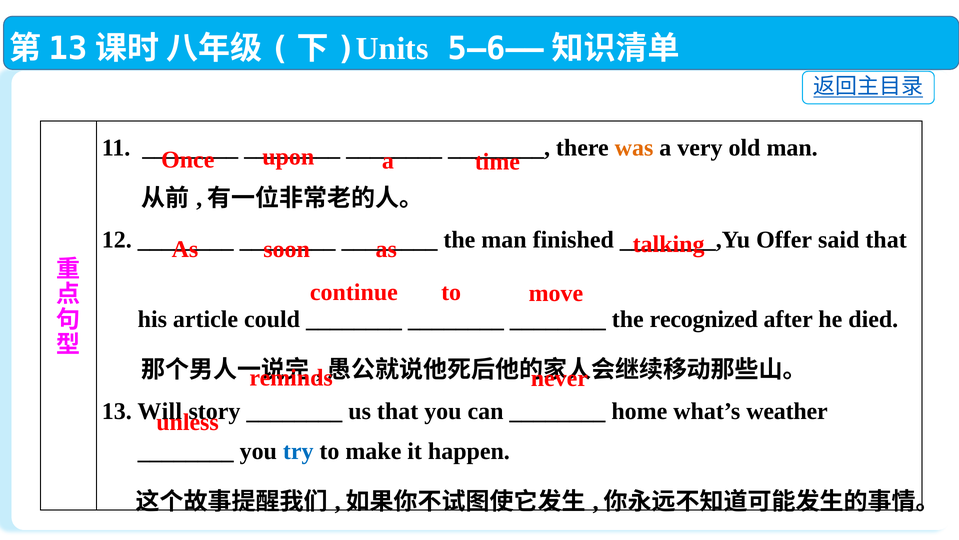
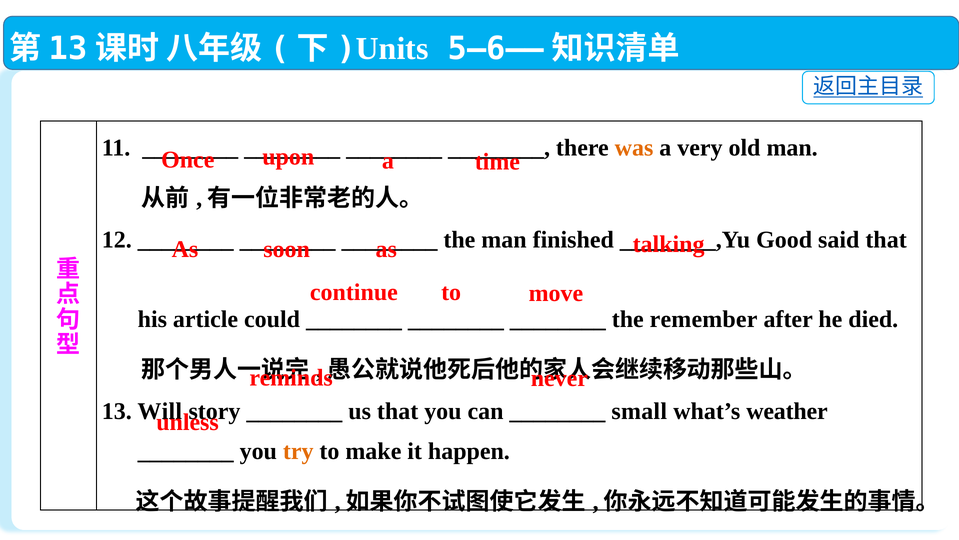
Offer: Offer -> Good
recognized: recognized -> remember
home: home -> small
try colour: blue -> orange
